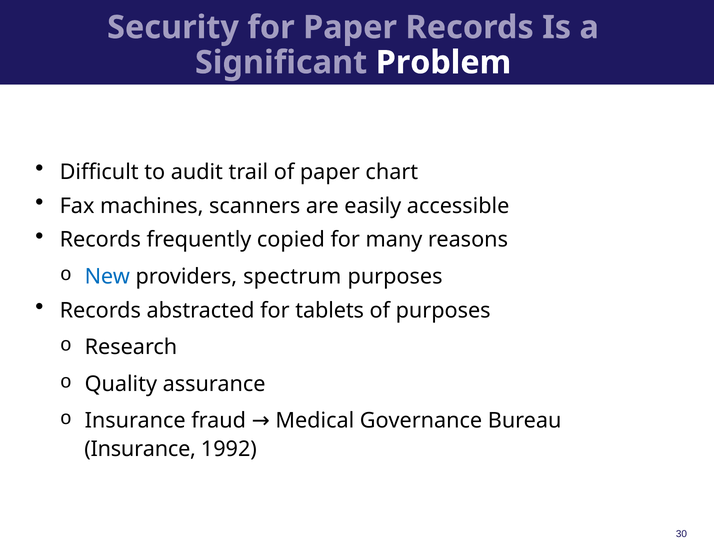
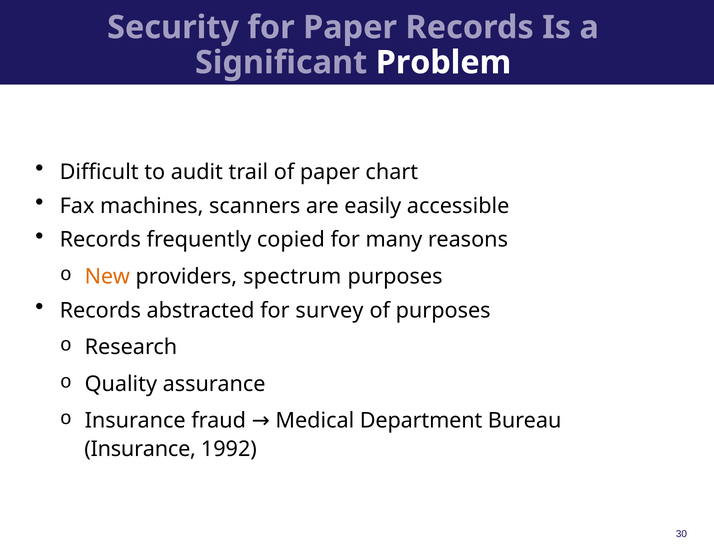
New colour: blue -> orange
tablets: tablets -> survey
Governance: Governance -> Department
